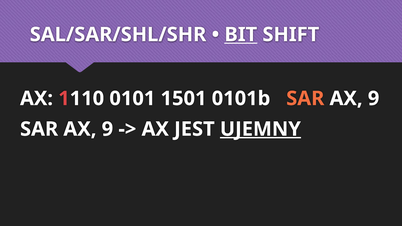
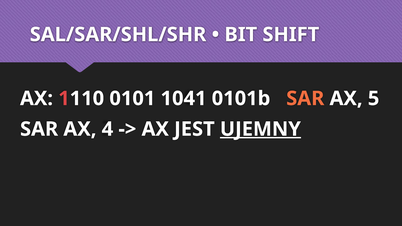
BIT underline: present -> none
1501: 1501 -> 1041
0101b SAR AX 9: 9 -> 5
9 at (107, 129): 9 -> 4
